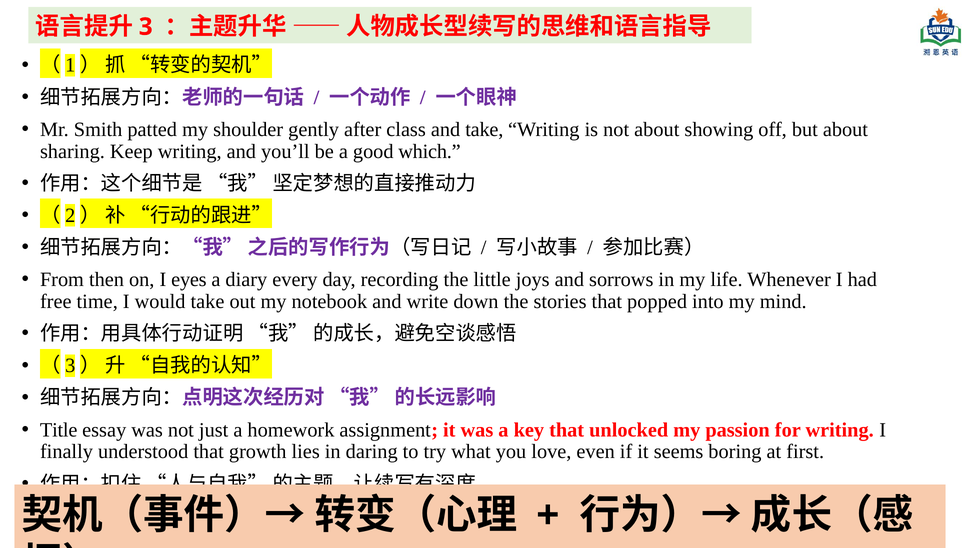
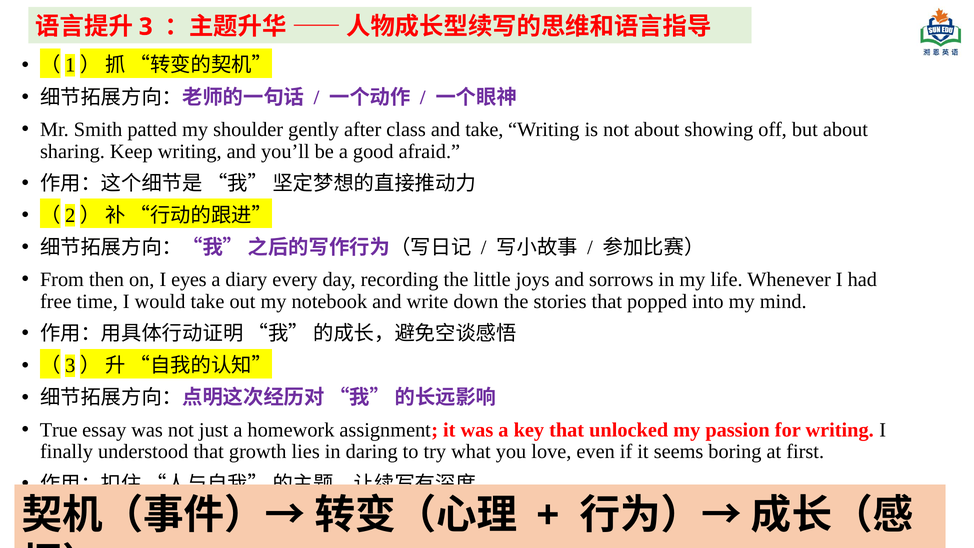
which: which -> afraid
Title: Title -> True
